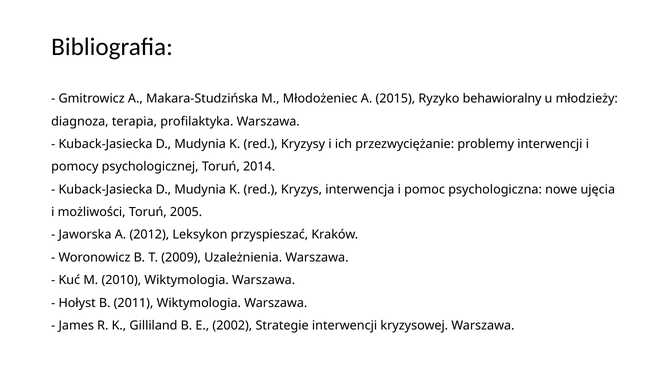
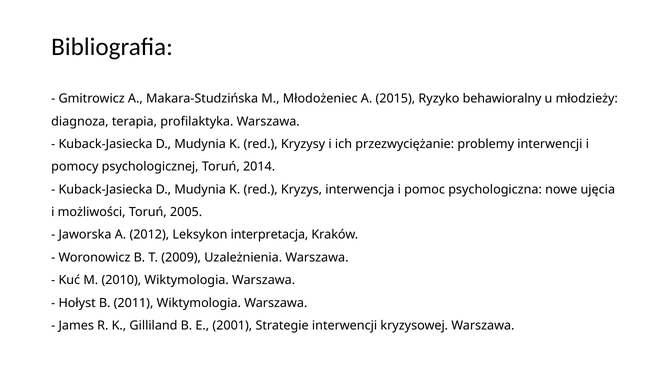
przyspieszać: przyspieszać -> interpretacja
2002: 2002 -> 2001
